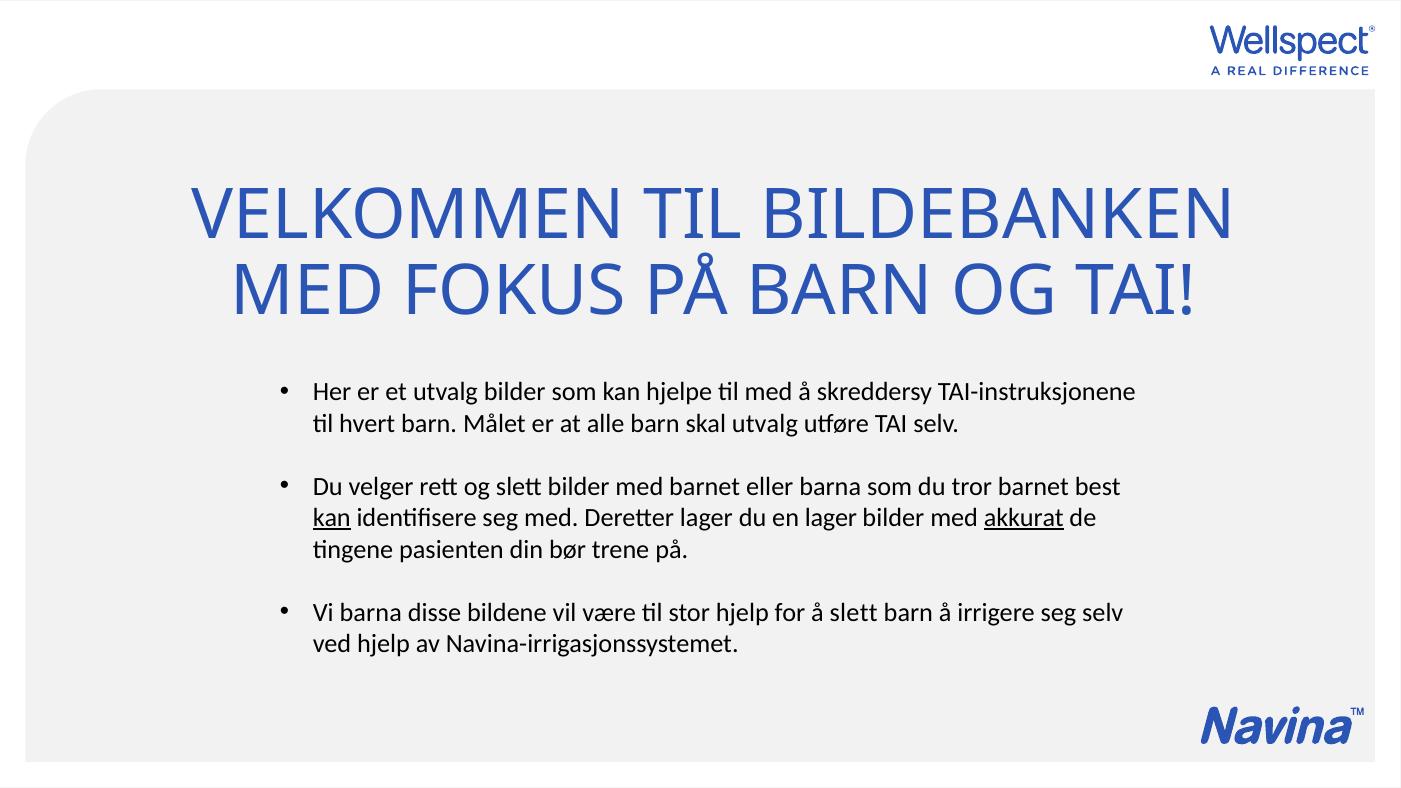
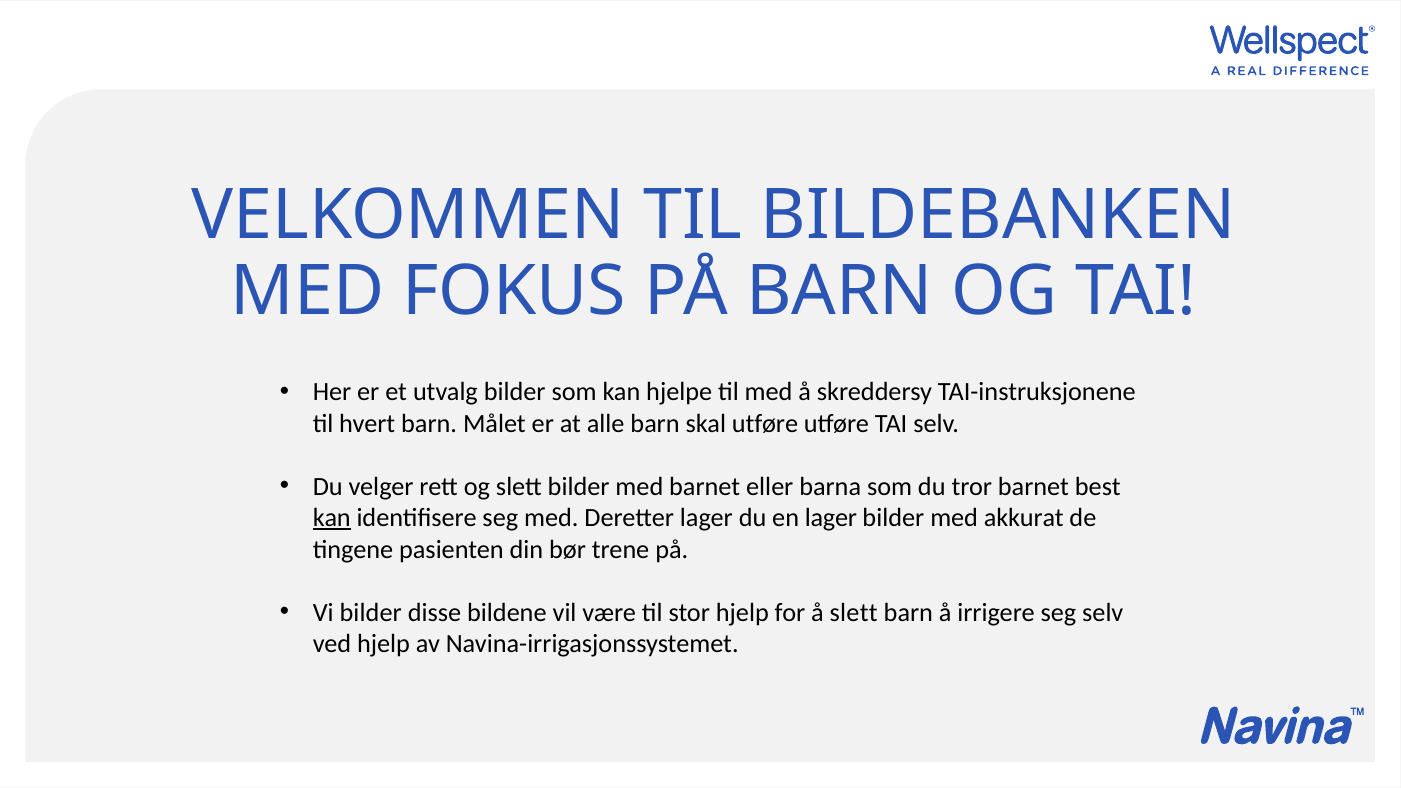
skal utvalg: utvalg -> utføre
akkurat underline: present -> none
Vi barna: barna -> bilder
